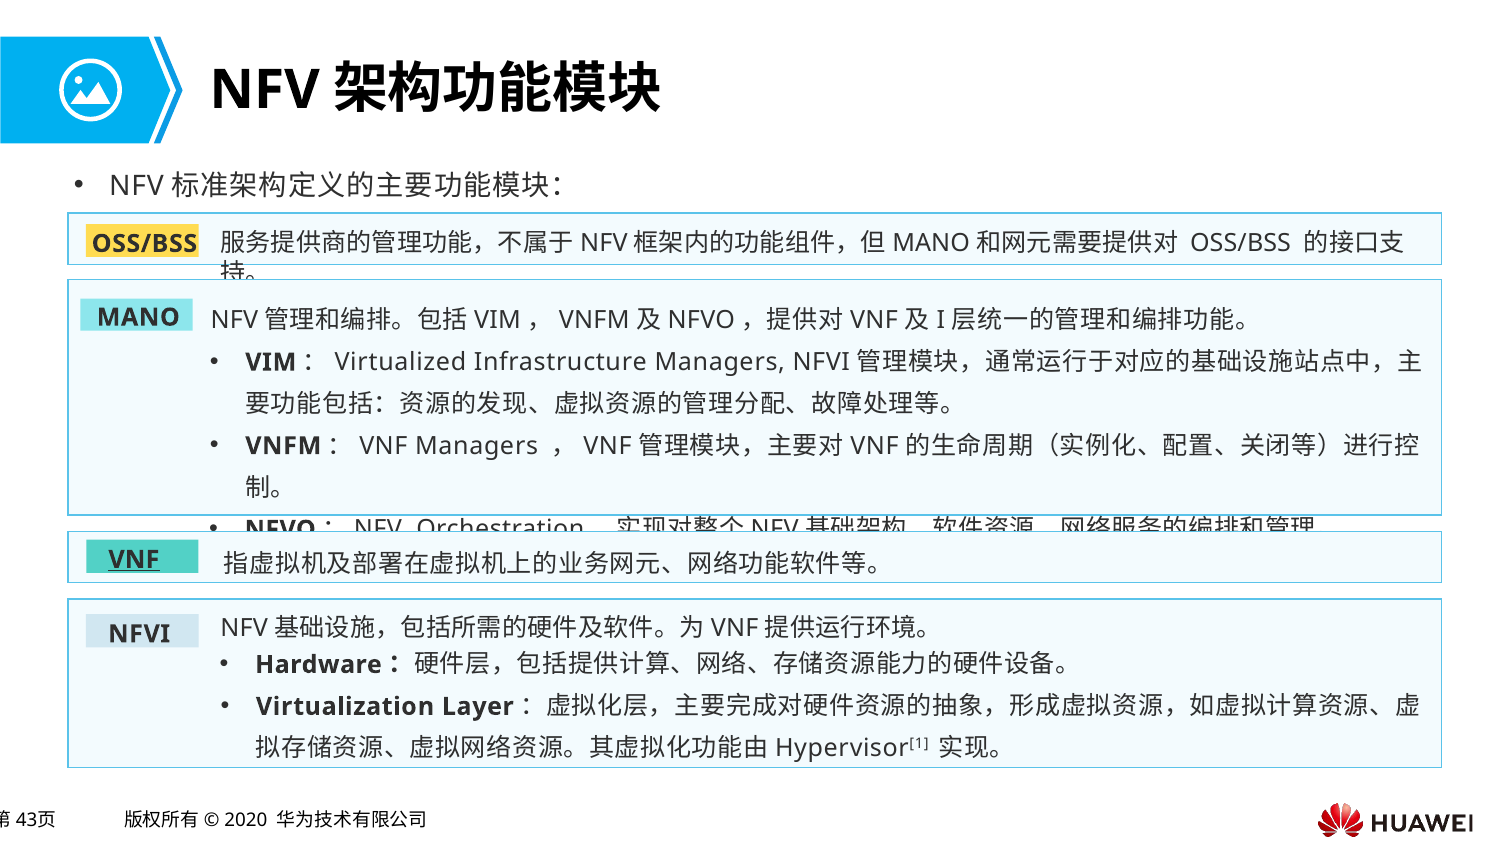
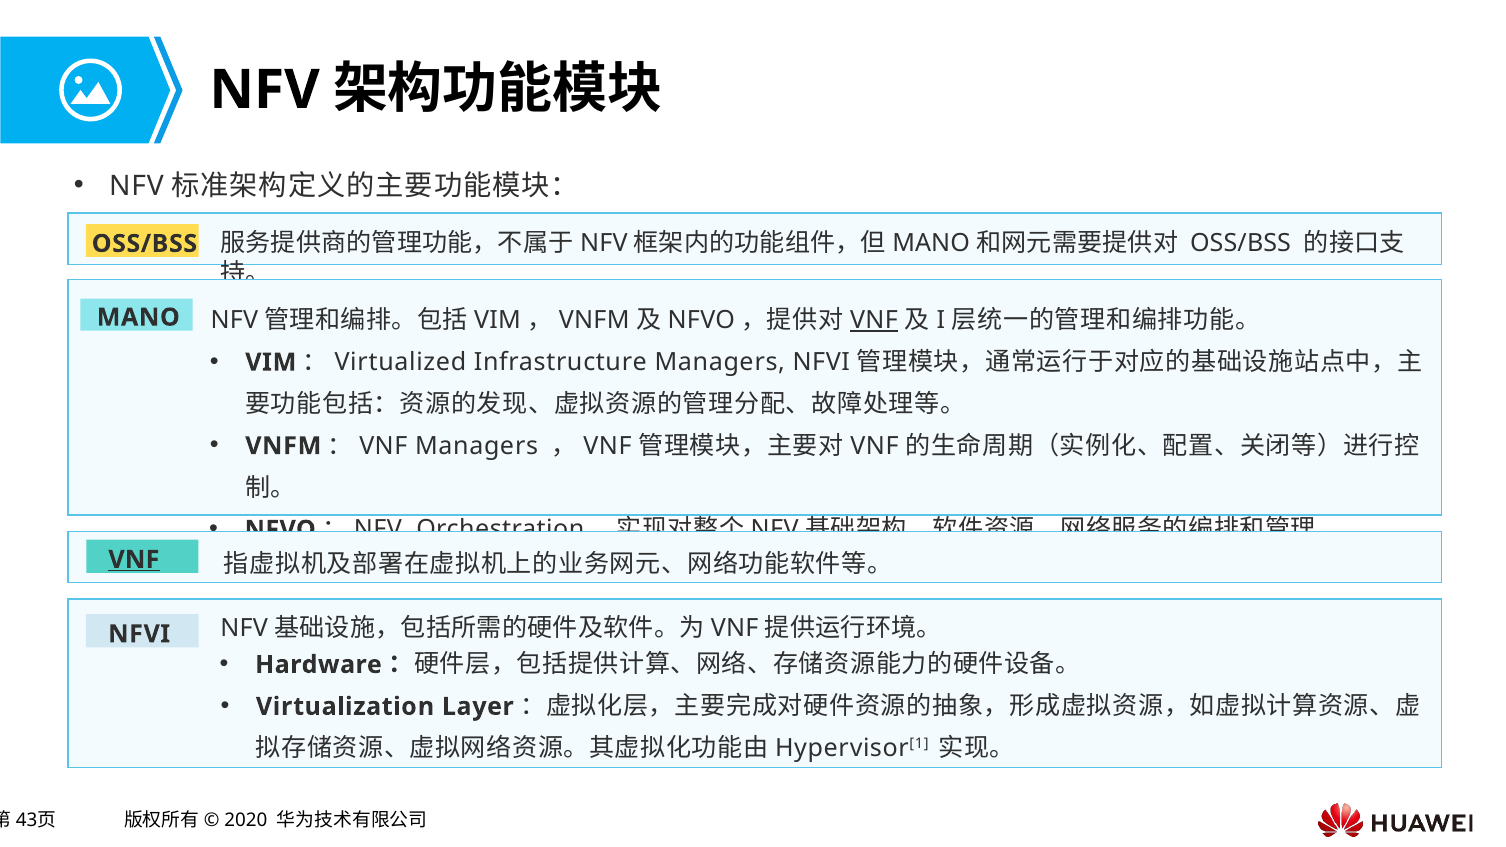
VNF at (874, 320) underline: none -> present
